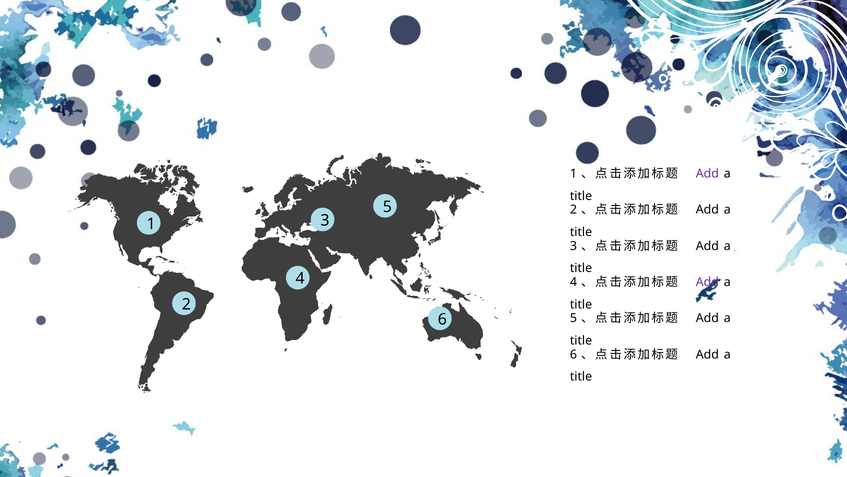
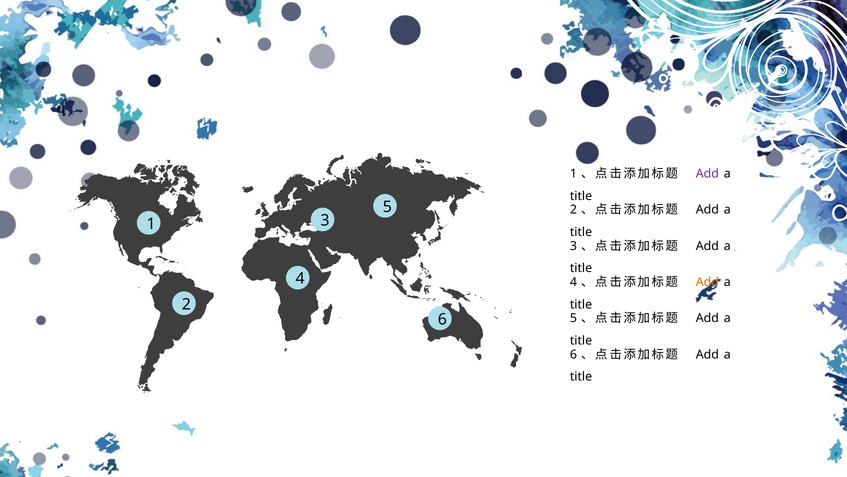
Add at (707, 282) colour: purple -> orange
